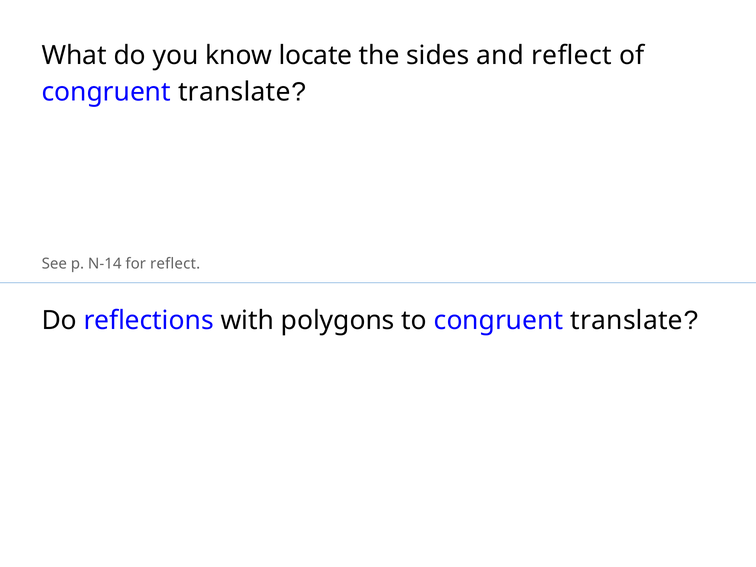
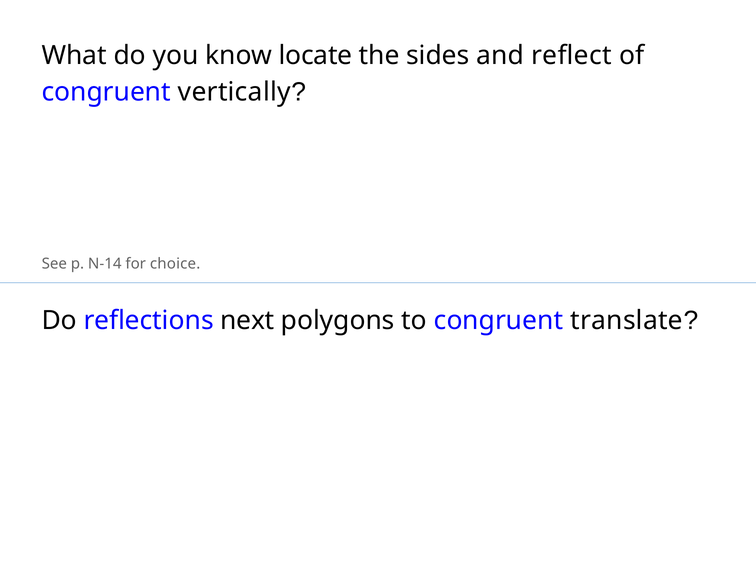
translate at (234, 92): translate -> vertically
for reflect: reflect -> choice
with: with -> next
